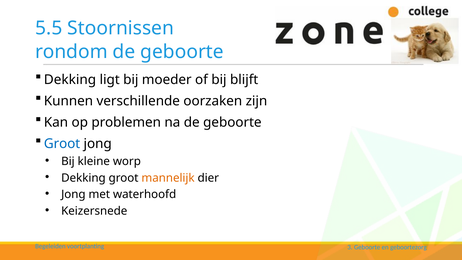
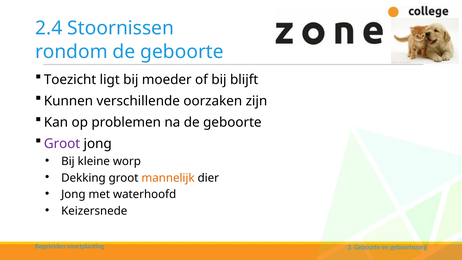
5.5: 5.5 -> 2.4
Dekking at (70, 80): Dekking -> Toezicht
Groot at (62, 144) colour: blue -> purple
